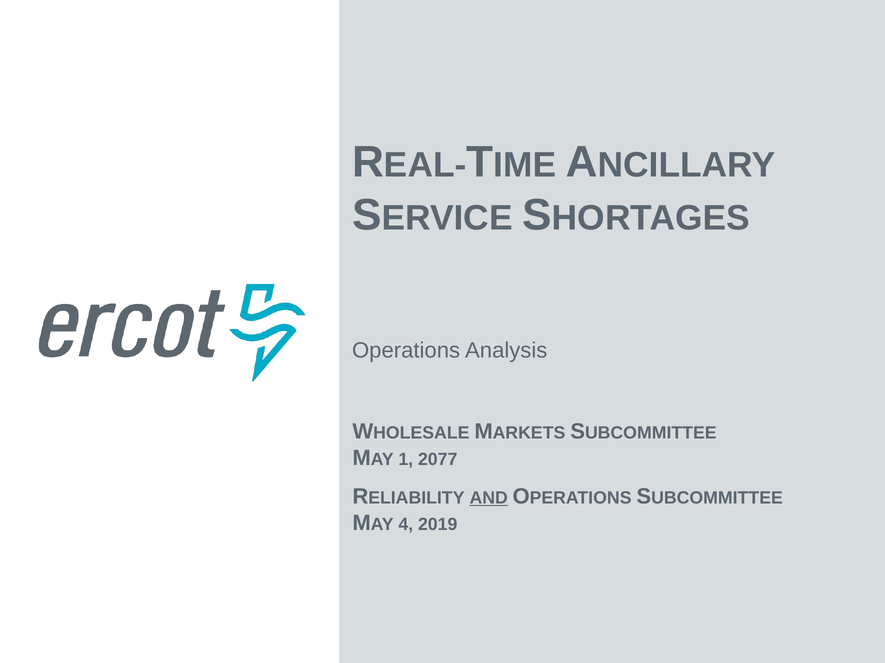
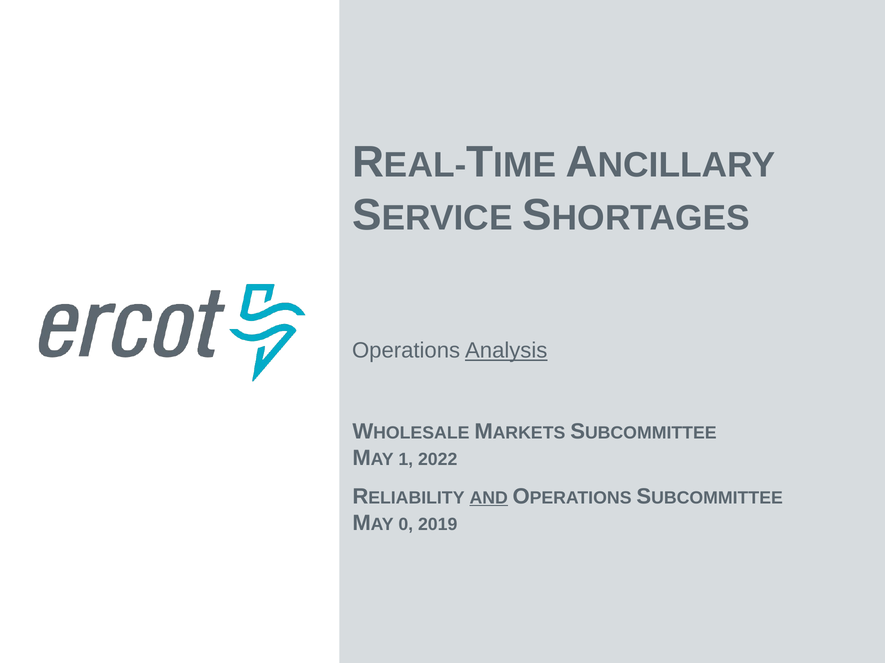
Analysis underline: none -> present
2077: 2077 -> 2022
4: 4 -> 0
